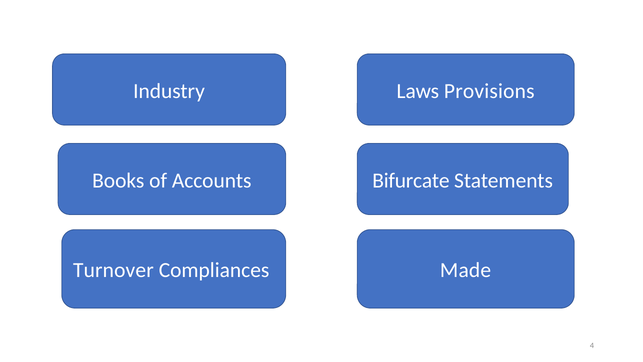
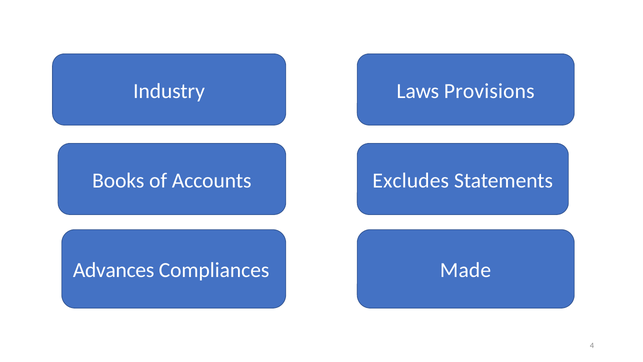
Bifurcate: Bifurcate -> Excludes
Turnover: Turnover -> Advances
